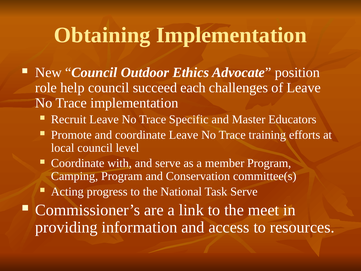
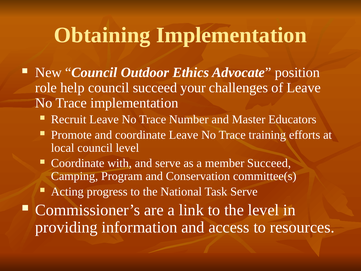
each: each -> your
Specific: Specific -> Number
member Program: Program -> Succeed
the meet: meet -> level
